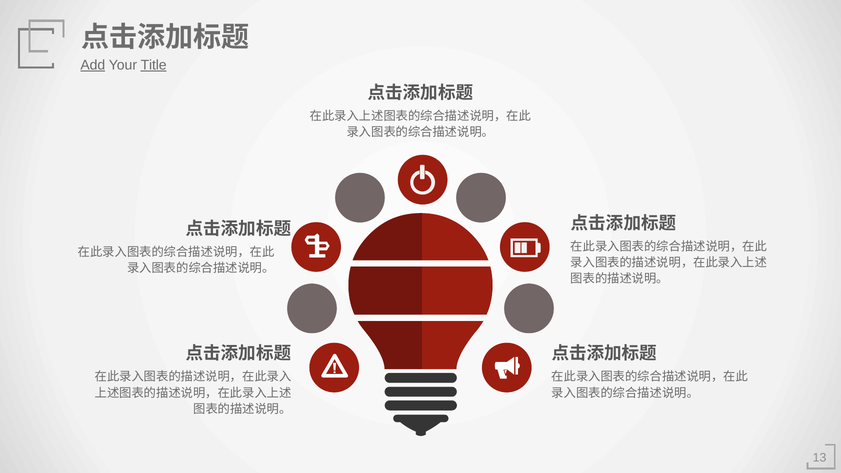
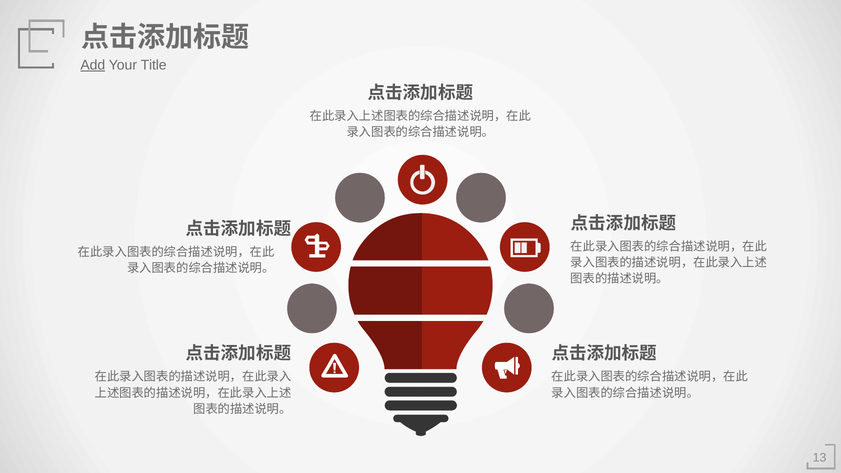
Title underline: present -> none
